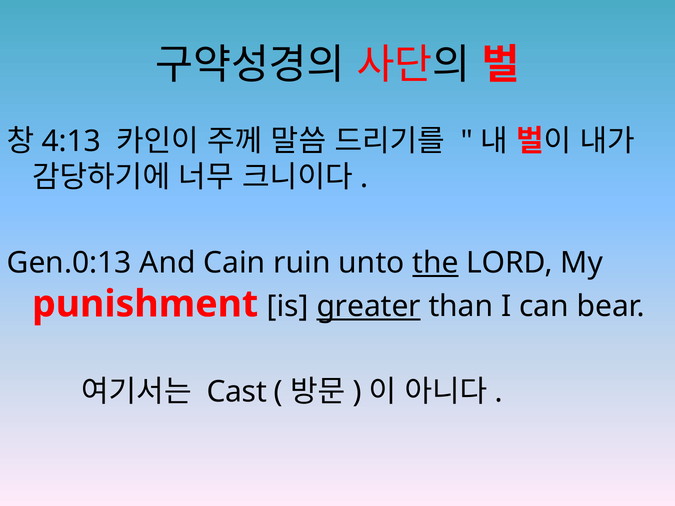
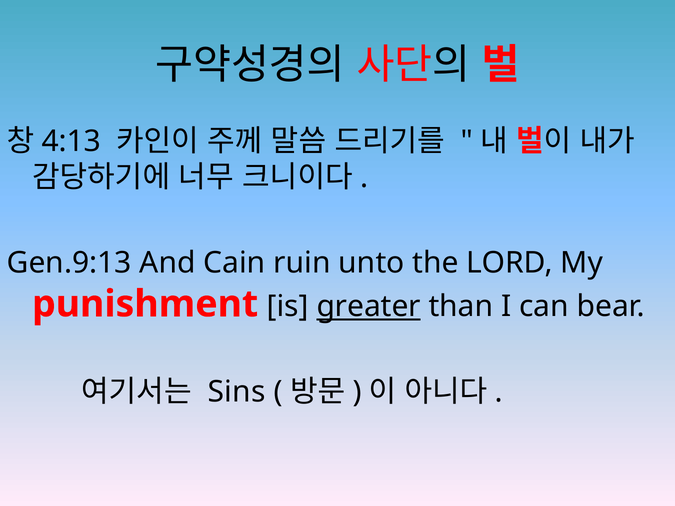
Gen.0:13: Gen.0:13 -> Gen.9:13
the underline: present -> none
Cast: Cast -> Sins
